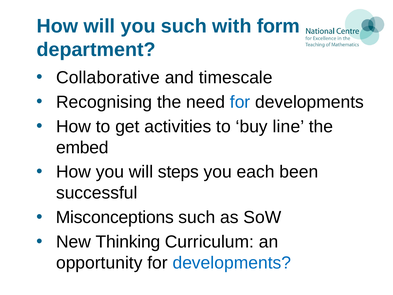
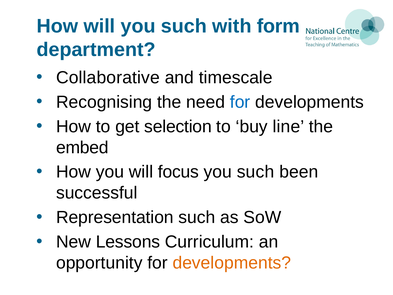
activities: activities -> selection
steps: steps -> focus
each at (256, 172): each -> such
Misconceptions: Misconceptions -> Representation
Thinking: Thinking -> Lessons
developments at (232, 263) colour: blue -> orange
